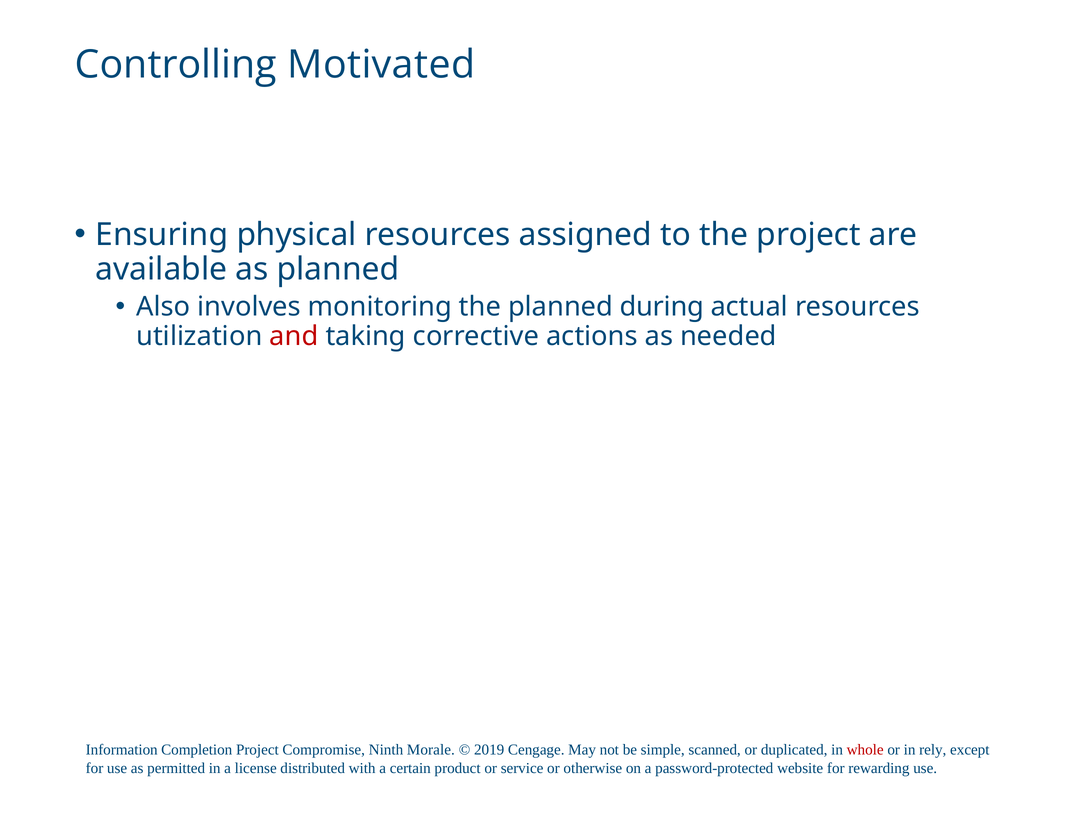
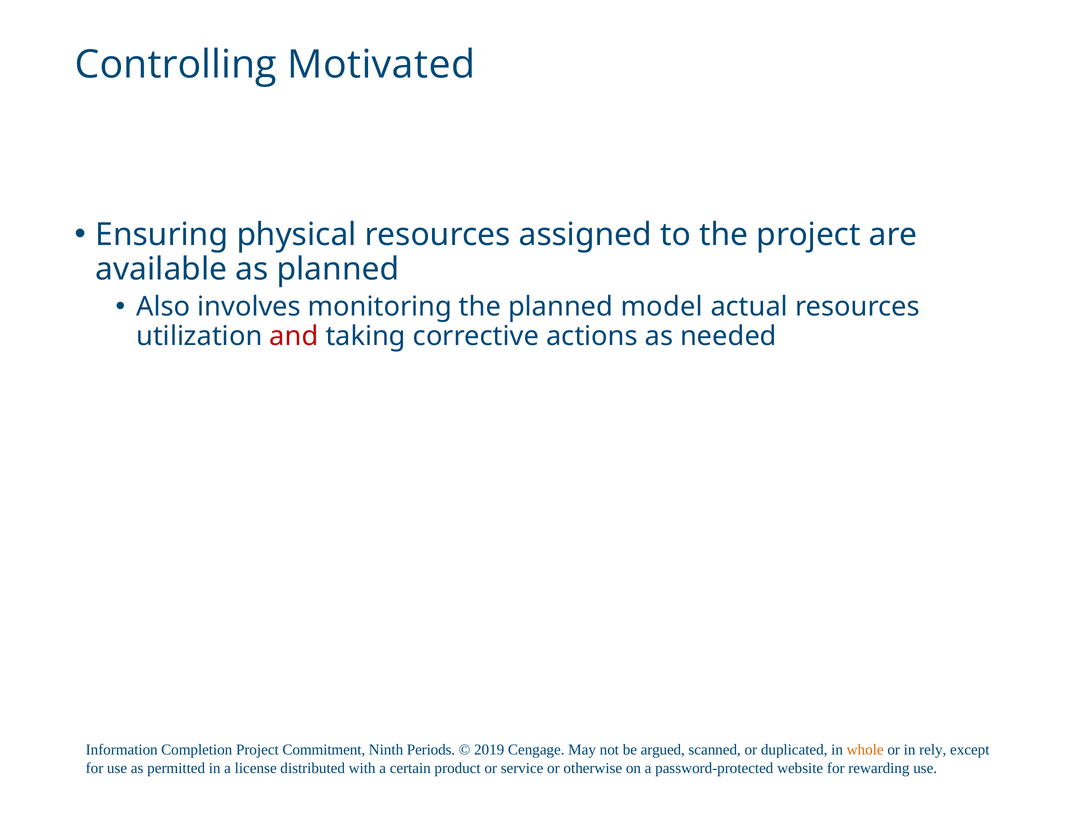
during: during -> model
Compromise: Compromise -> Commitment
Morale: Morale -> Periods
simple: simple -> argued
whole colour: red -> orange
